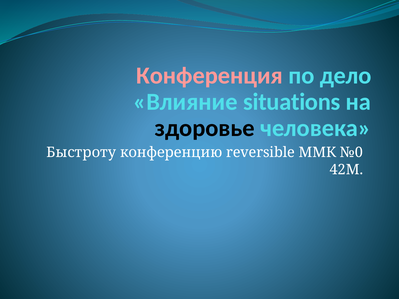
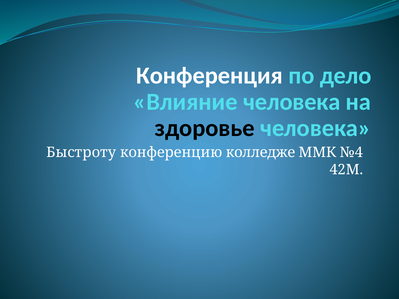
Конференция colour: pink -> white
Влияние situations: situations -> человека
reversible: reversible -> колледже
№0: №0 -> №4
